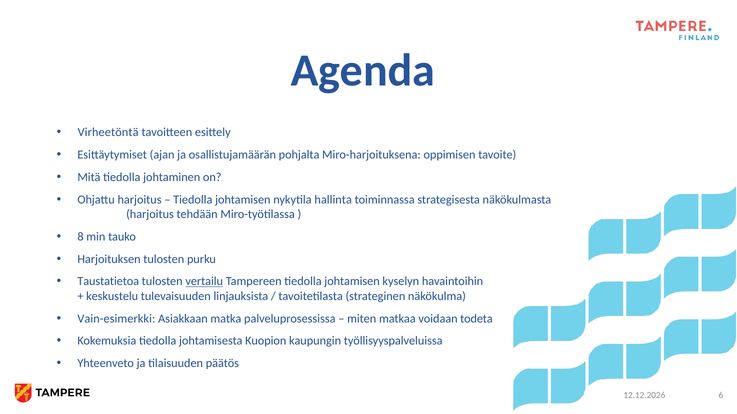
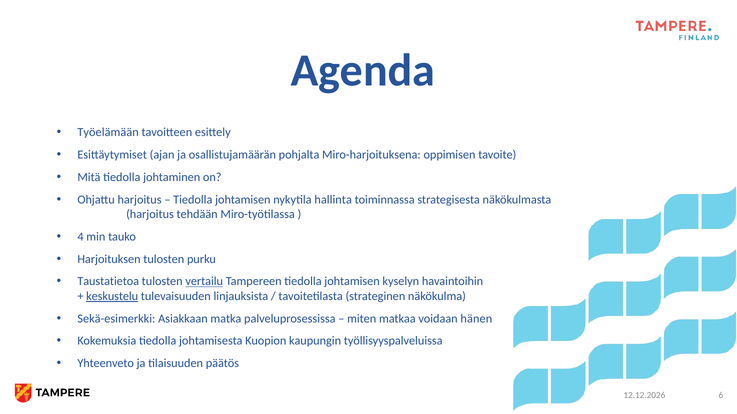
Virheetöntä: Virheetöntä -> Työelämään
8: 8 -> 4
keskustelu underline: none -> present
Vain-esimerkki: Vain-esimerkki -> Sekä-esimerkki
todeta: todeta -> hänen
